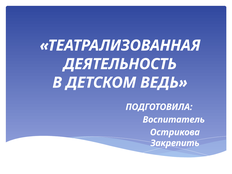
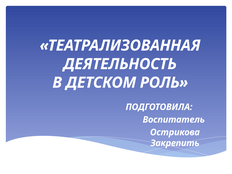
ВЕДЬ: ВЕДЬ -> РОЛЬ
